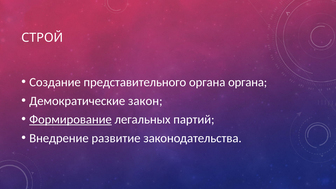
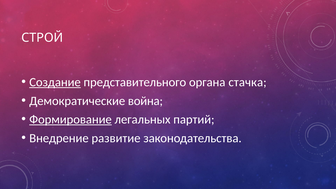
Создание underline: none -> present
органа органа: органа -> стачка
закон: закон -> война
